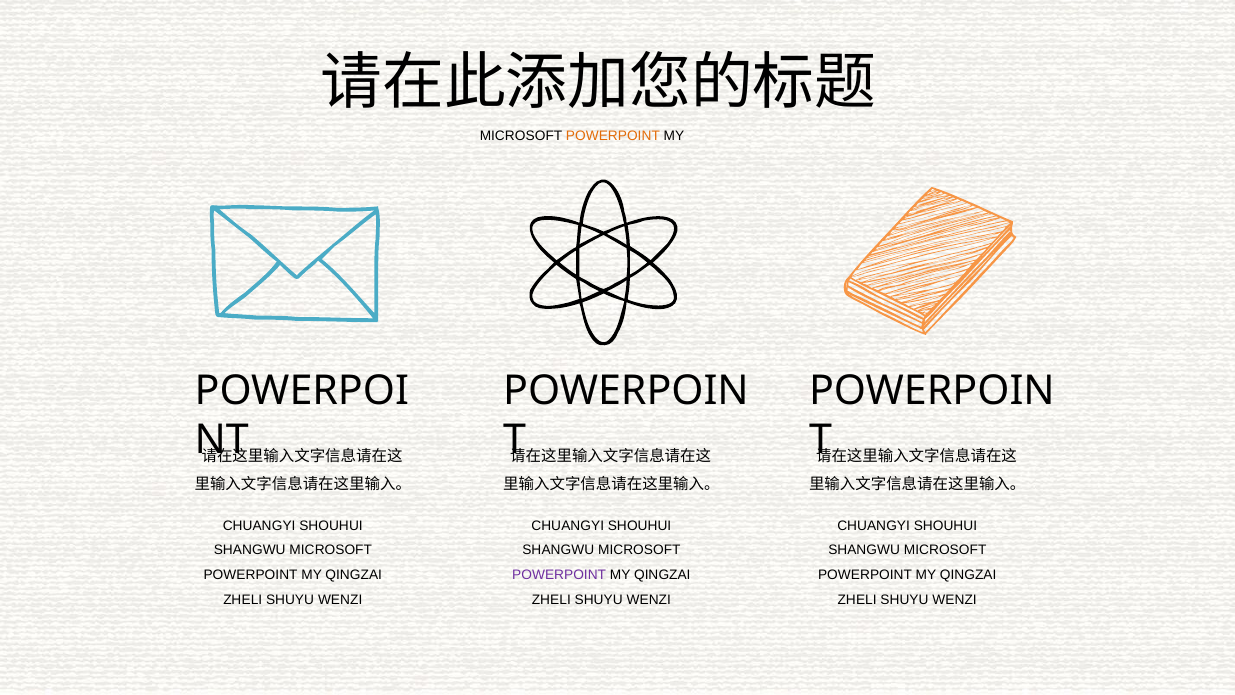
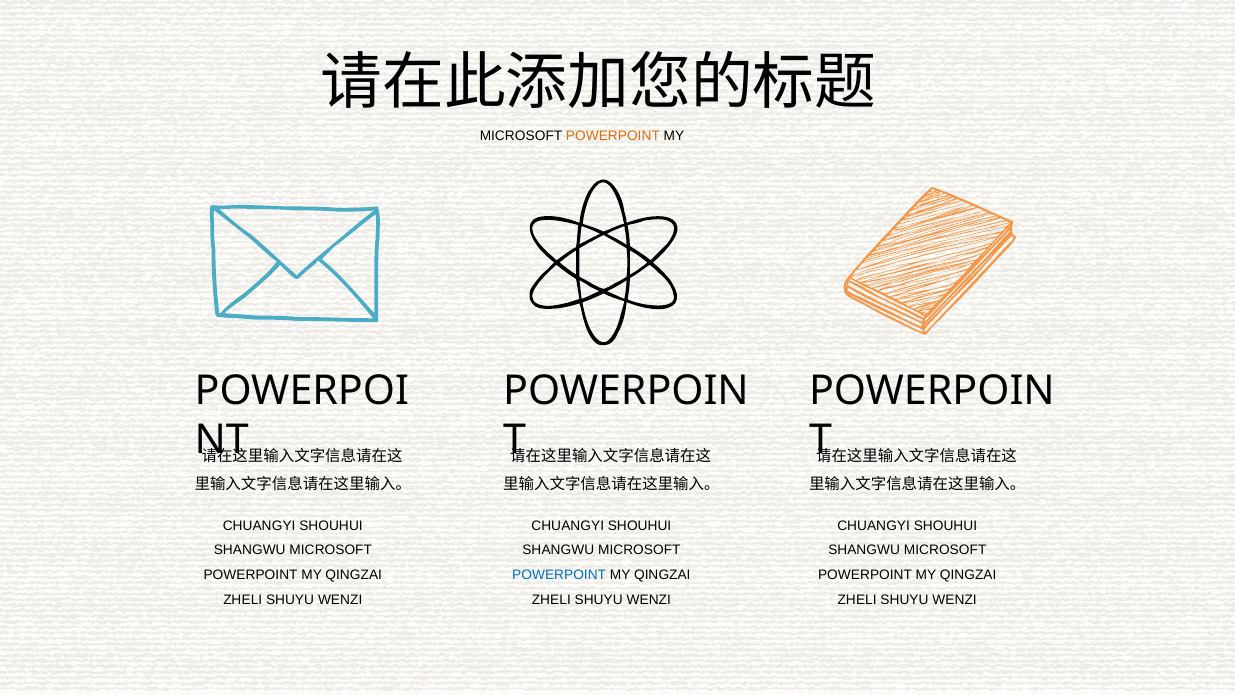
POWERPOINT at (559, 575) colour: purple -> blue
